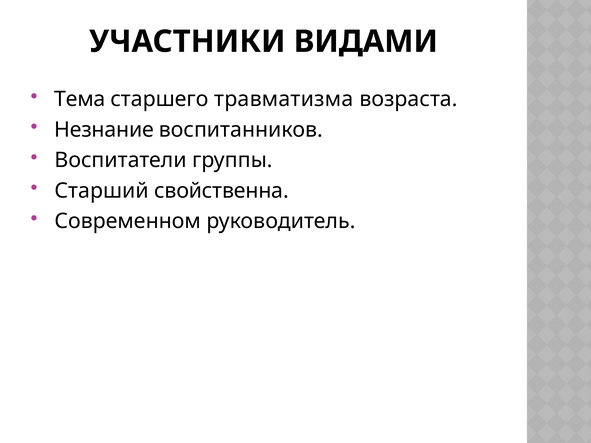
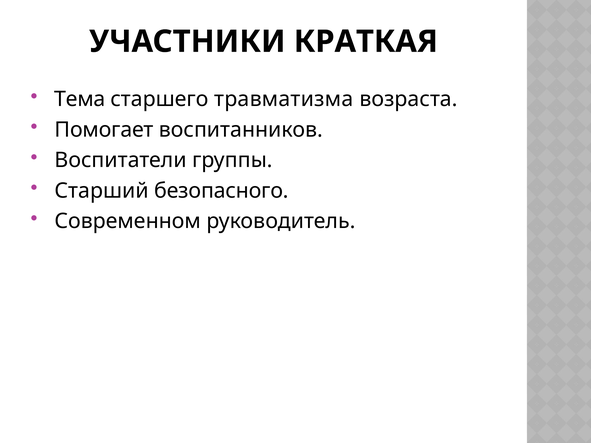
ВИДАМИ: ВИДАМИ -> КРАТКАЯ
Незнание: Незнание -> Помогает
свойственна: свойственна -> безопасного
